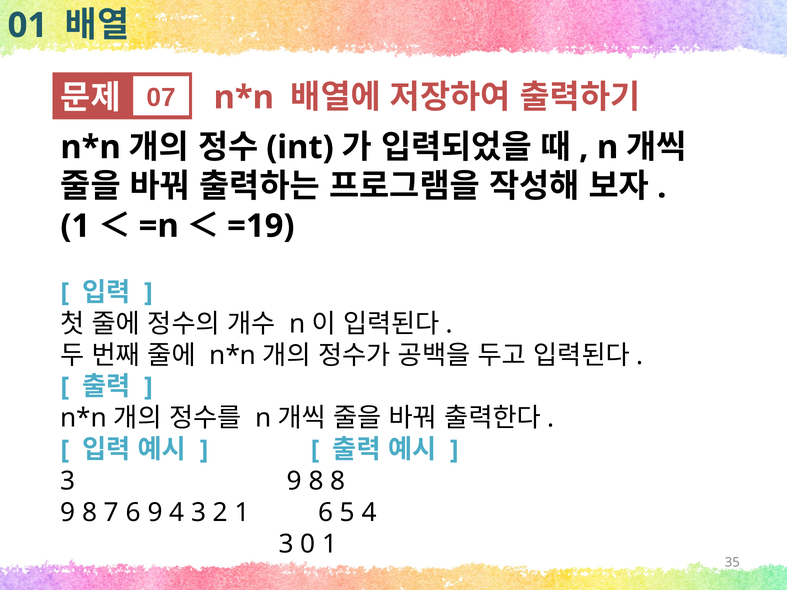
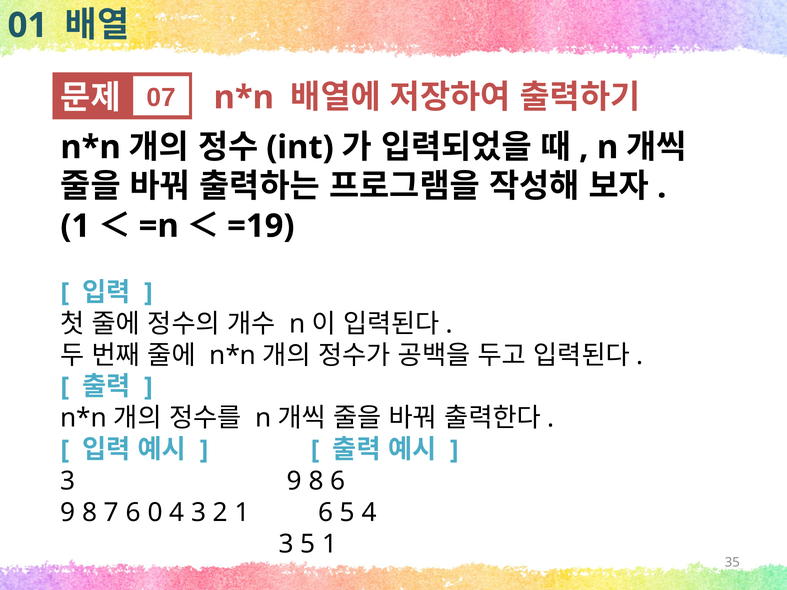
8 8: 8 -> 6
6 9: 9 -> 0
3 0: 0 -> 5
